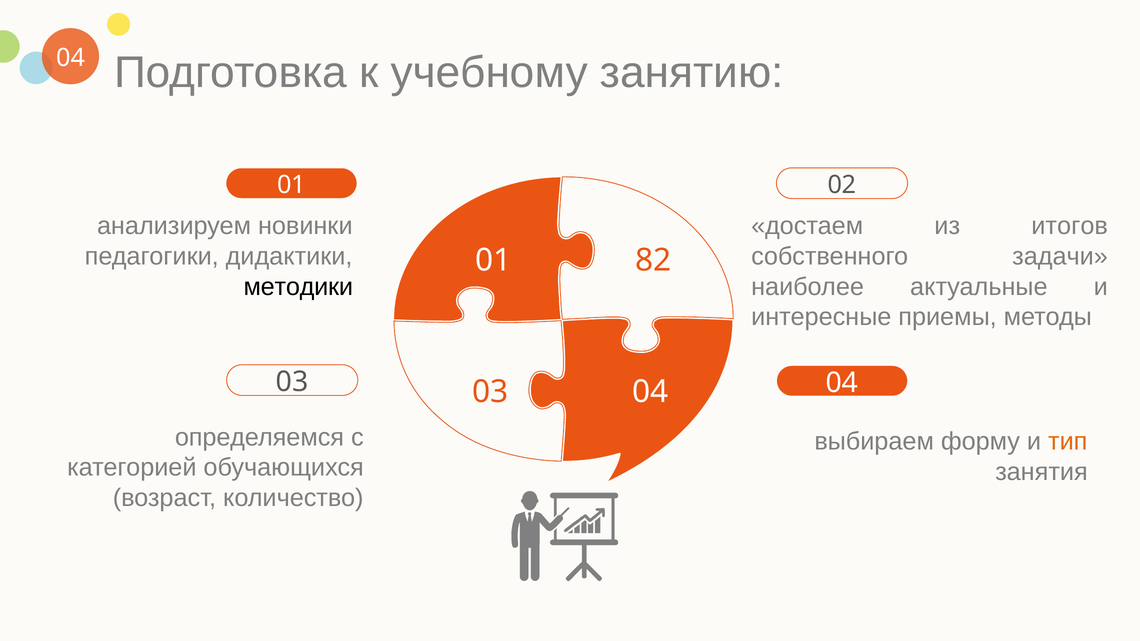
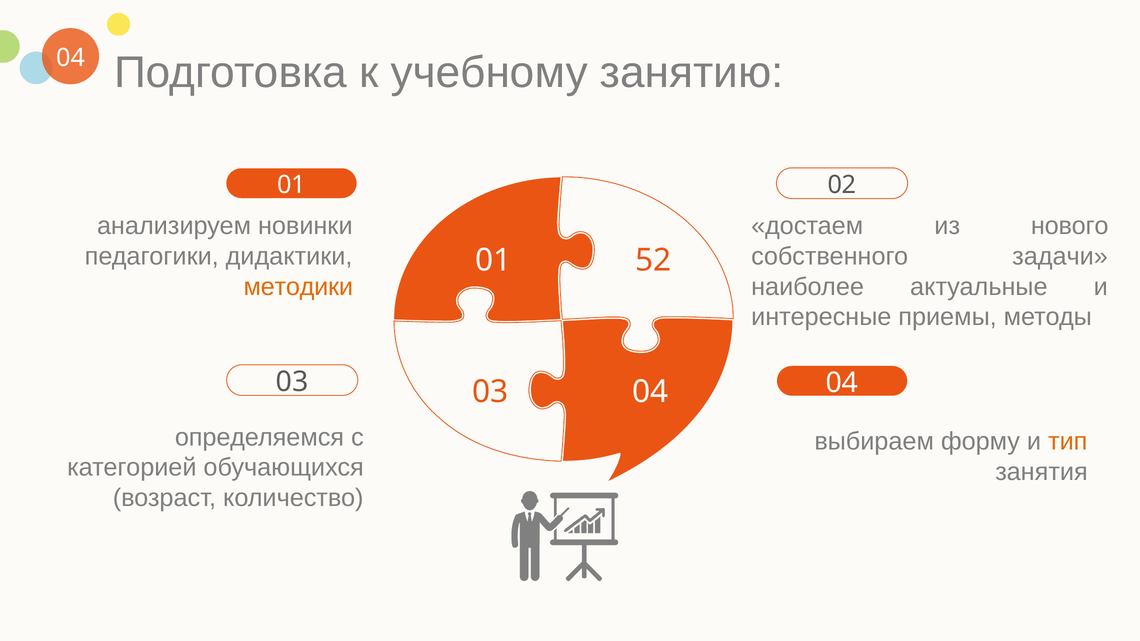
итогов: итогов -> нового
82: 82 -> 52
методики colour: black -> orange
